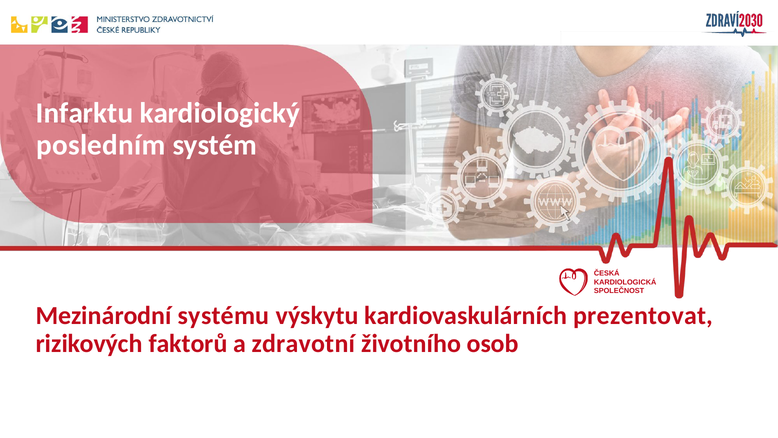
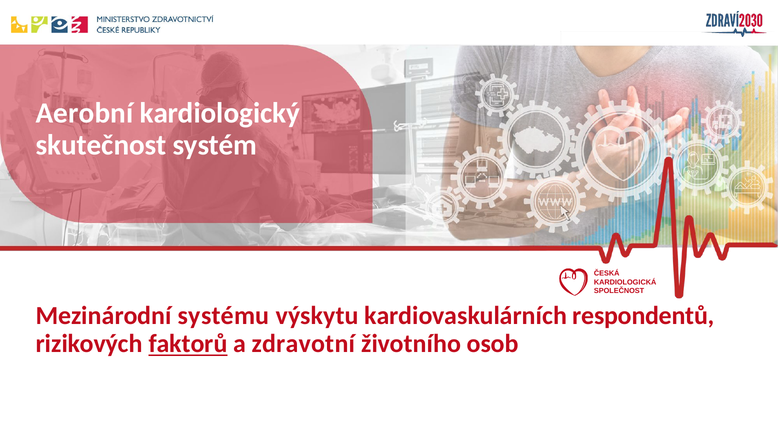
Infarktu: Infarktu -> Aerobní
posledním: posledním -> skutečnost
prezentovat: prezentovat -> respondentů
faktorů underline: none -> present
